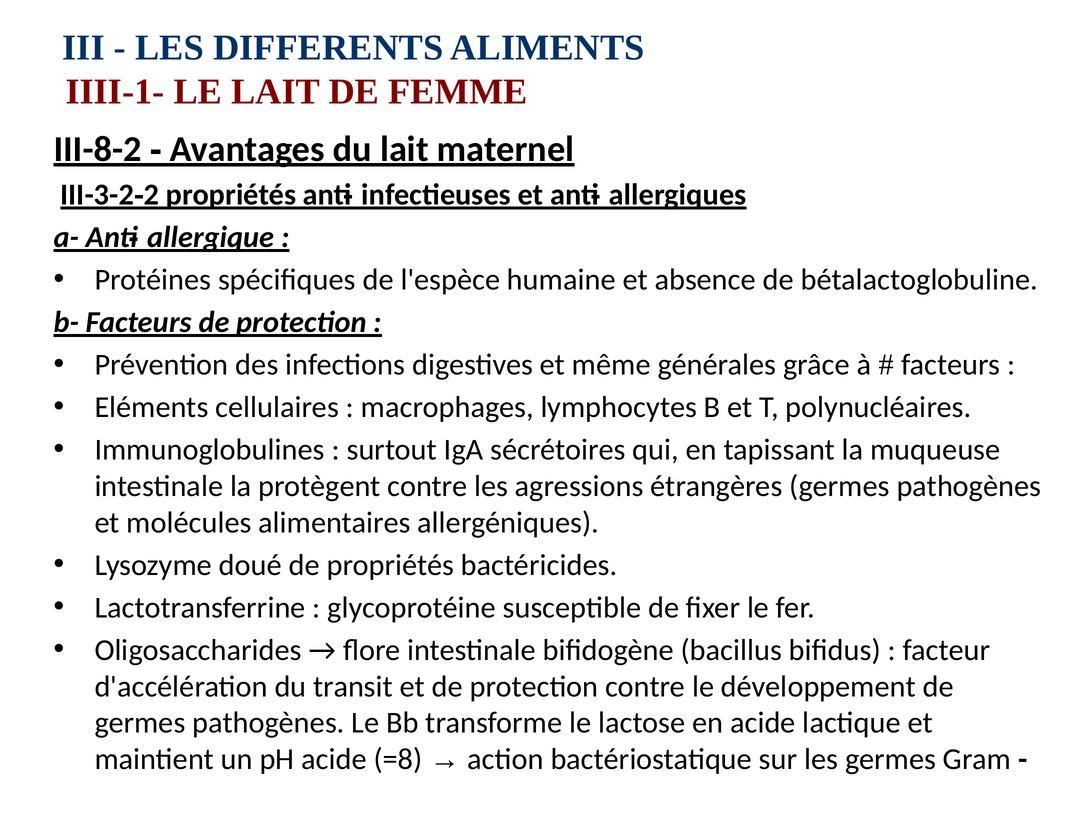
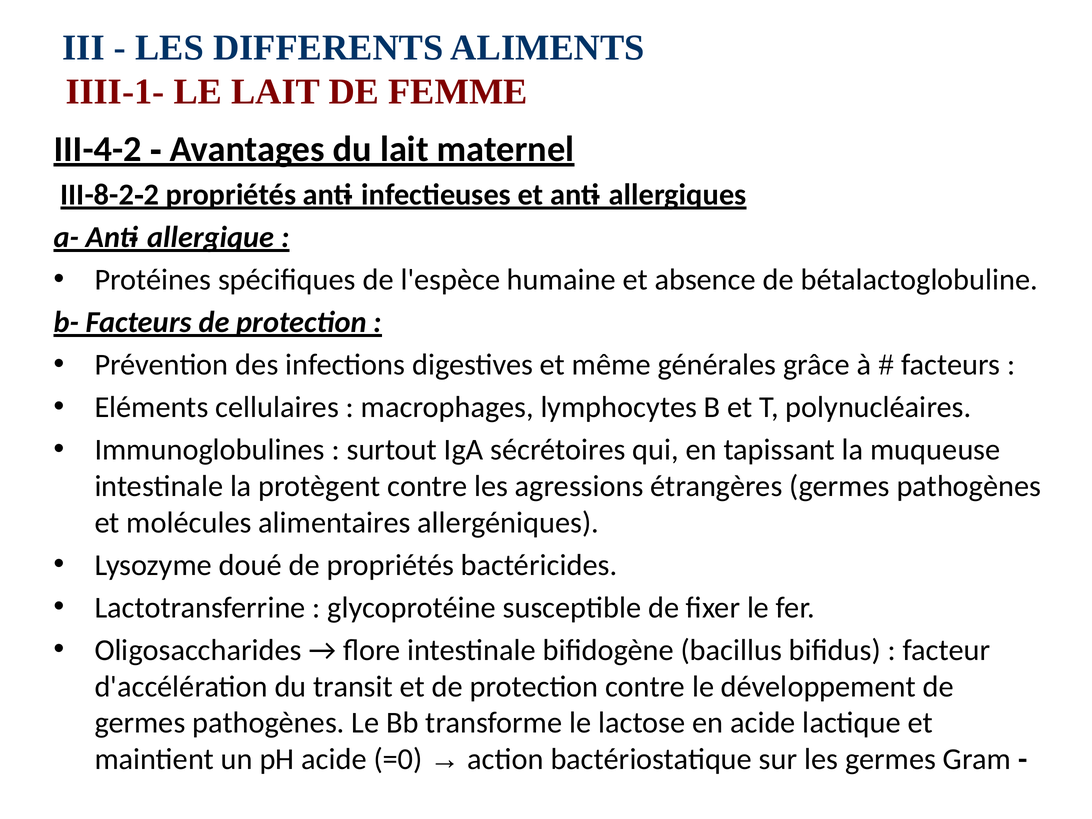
III-8-2: III-8-2 -> III-4-2
III-3-2: III-3-2 -> III-8-2
=8: =8 -> =0
